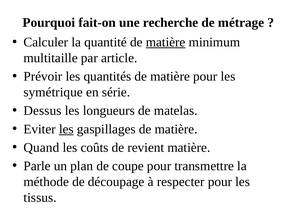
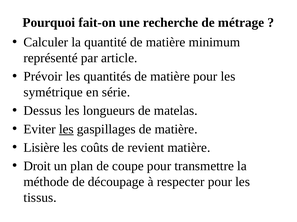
matière at (166, 42) underline: present -> none
multitaille: multitaille -> représenté
Quand: Quand -> Lisière
Parle: Parle -> Droit
